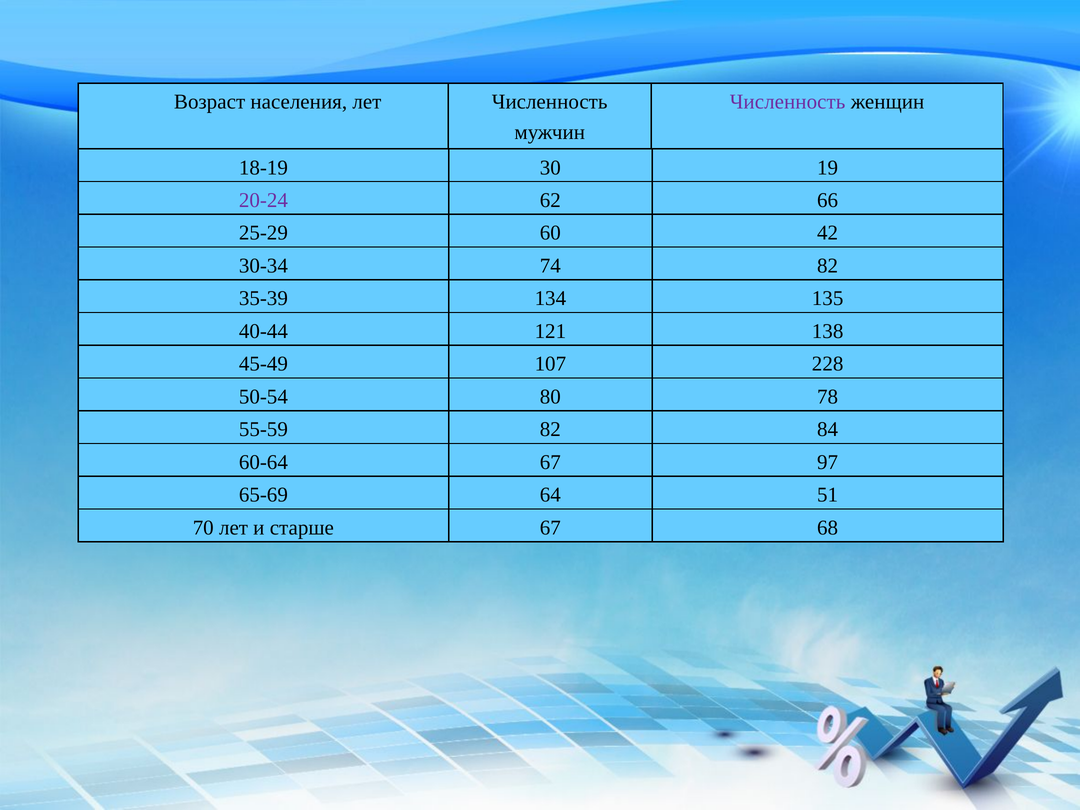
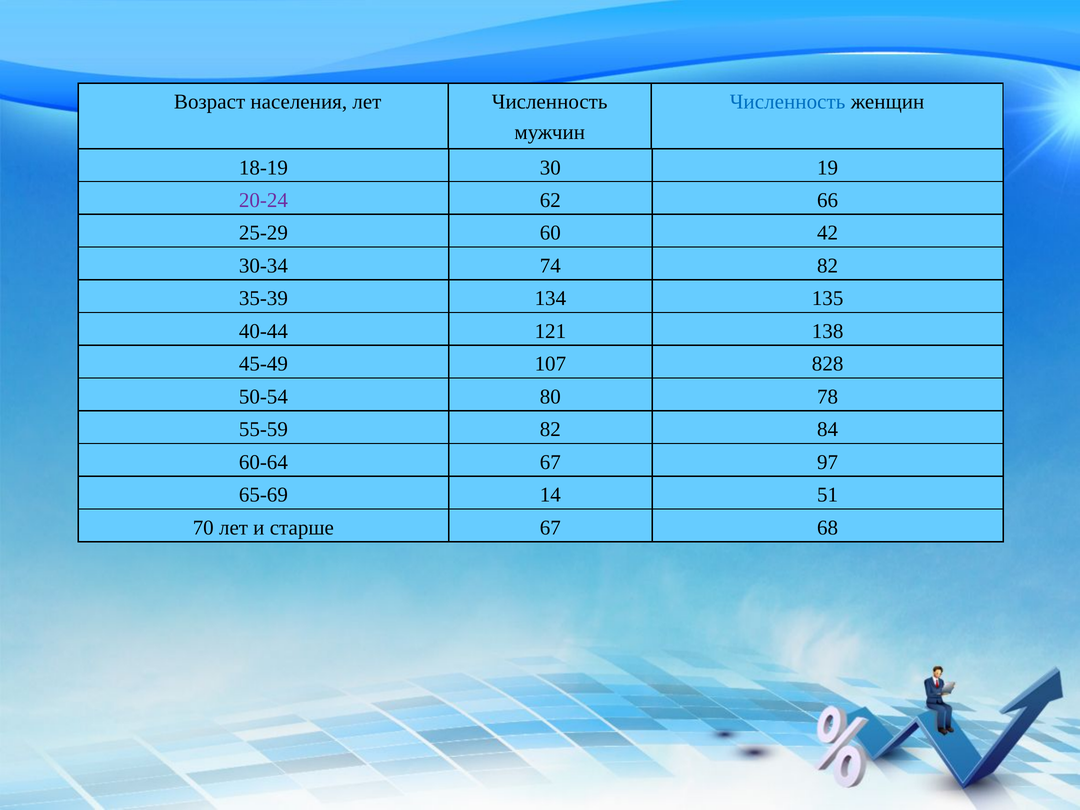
Численность at (788, 102) colour: purple -> blue
228: 228 -> 828
64: 64 -> 14
